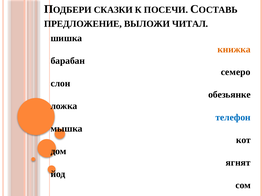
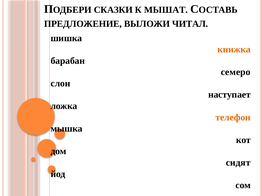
ПОСЕЧИ: ПОСЕЧИ -> МЫШАТ
обезьянке: обезьянке -> наступает
телефон colour: blue -> orange
ягнят: ягнят -> сидят
